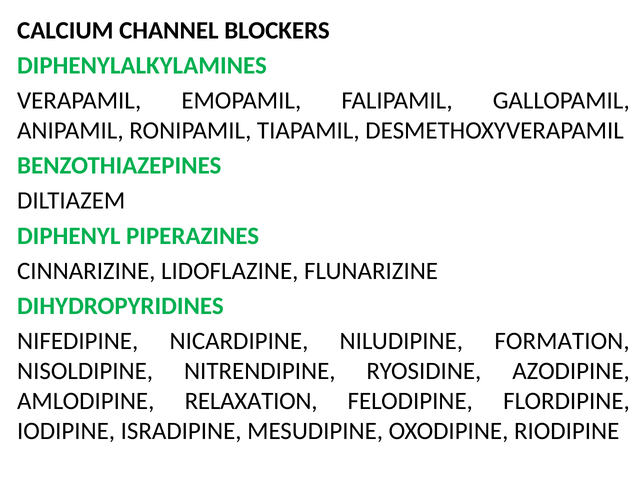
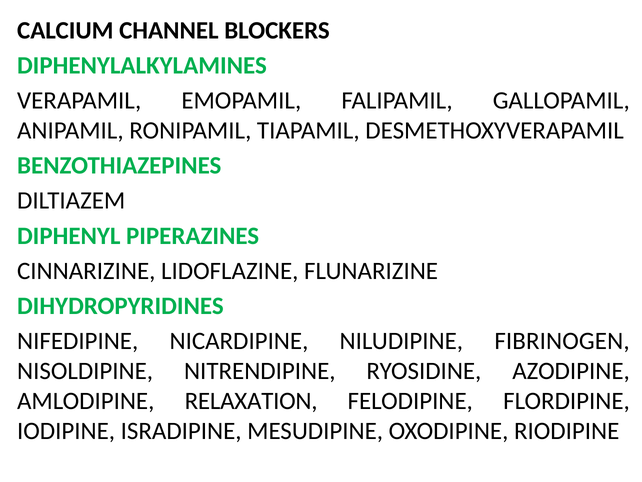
FORMATION: FORMATION -> FIBRINOGEN
